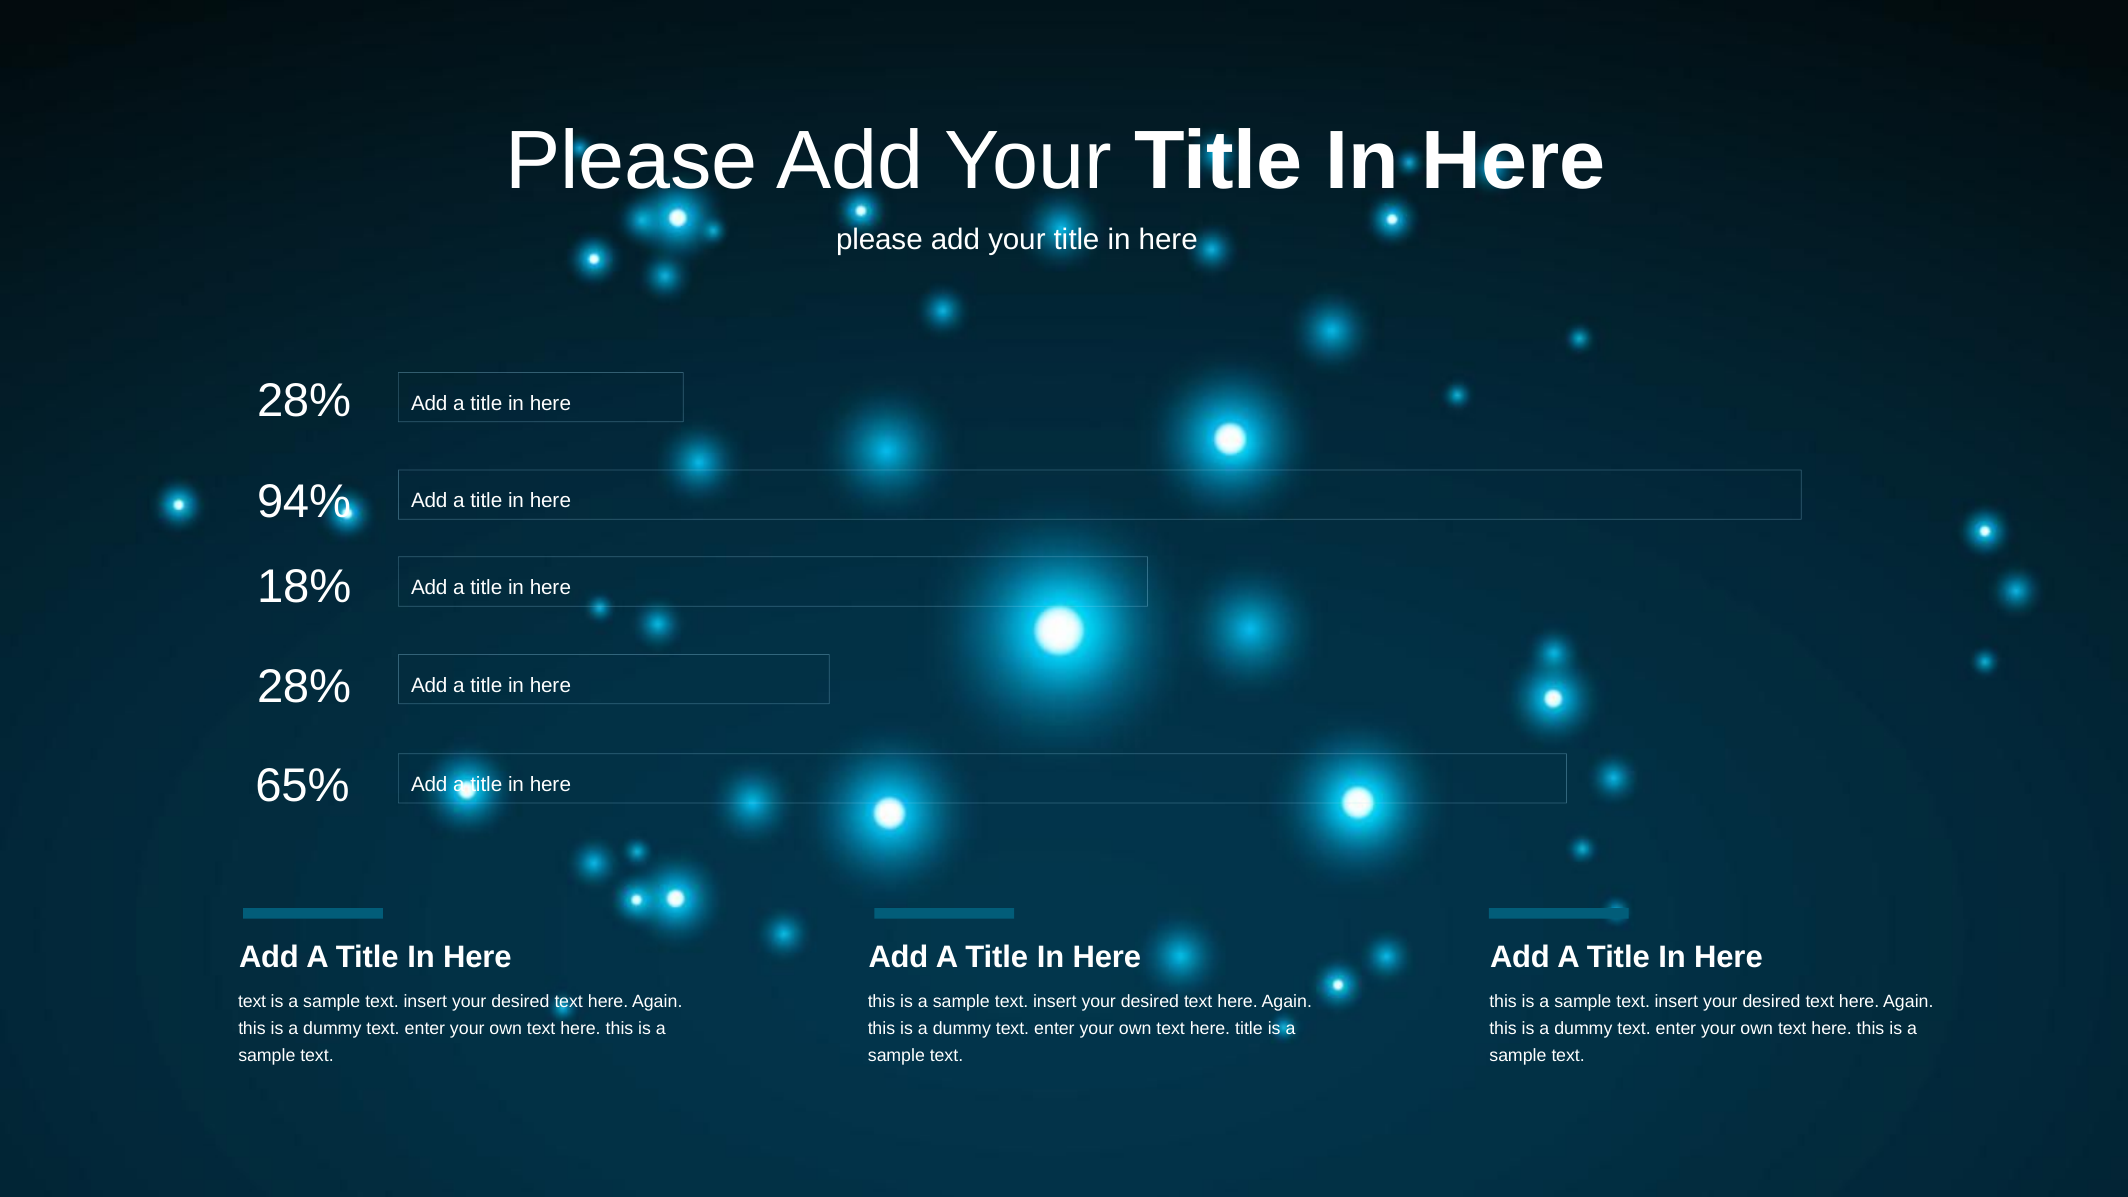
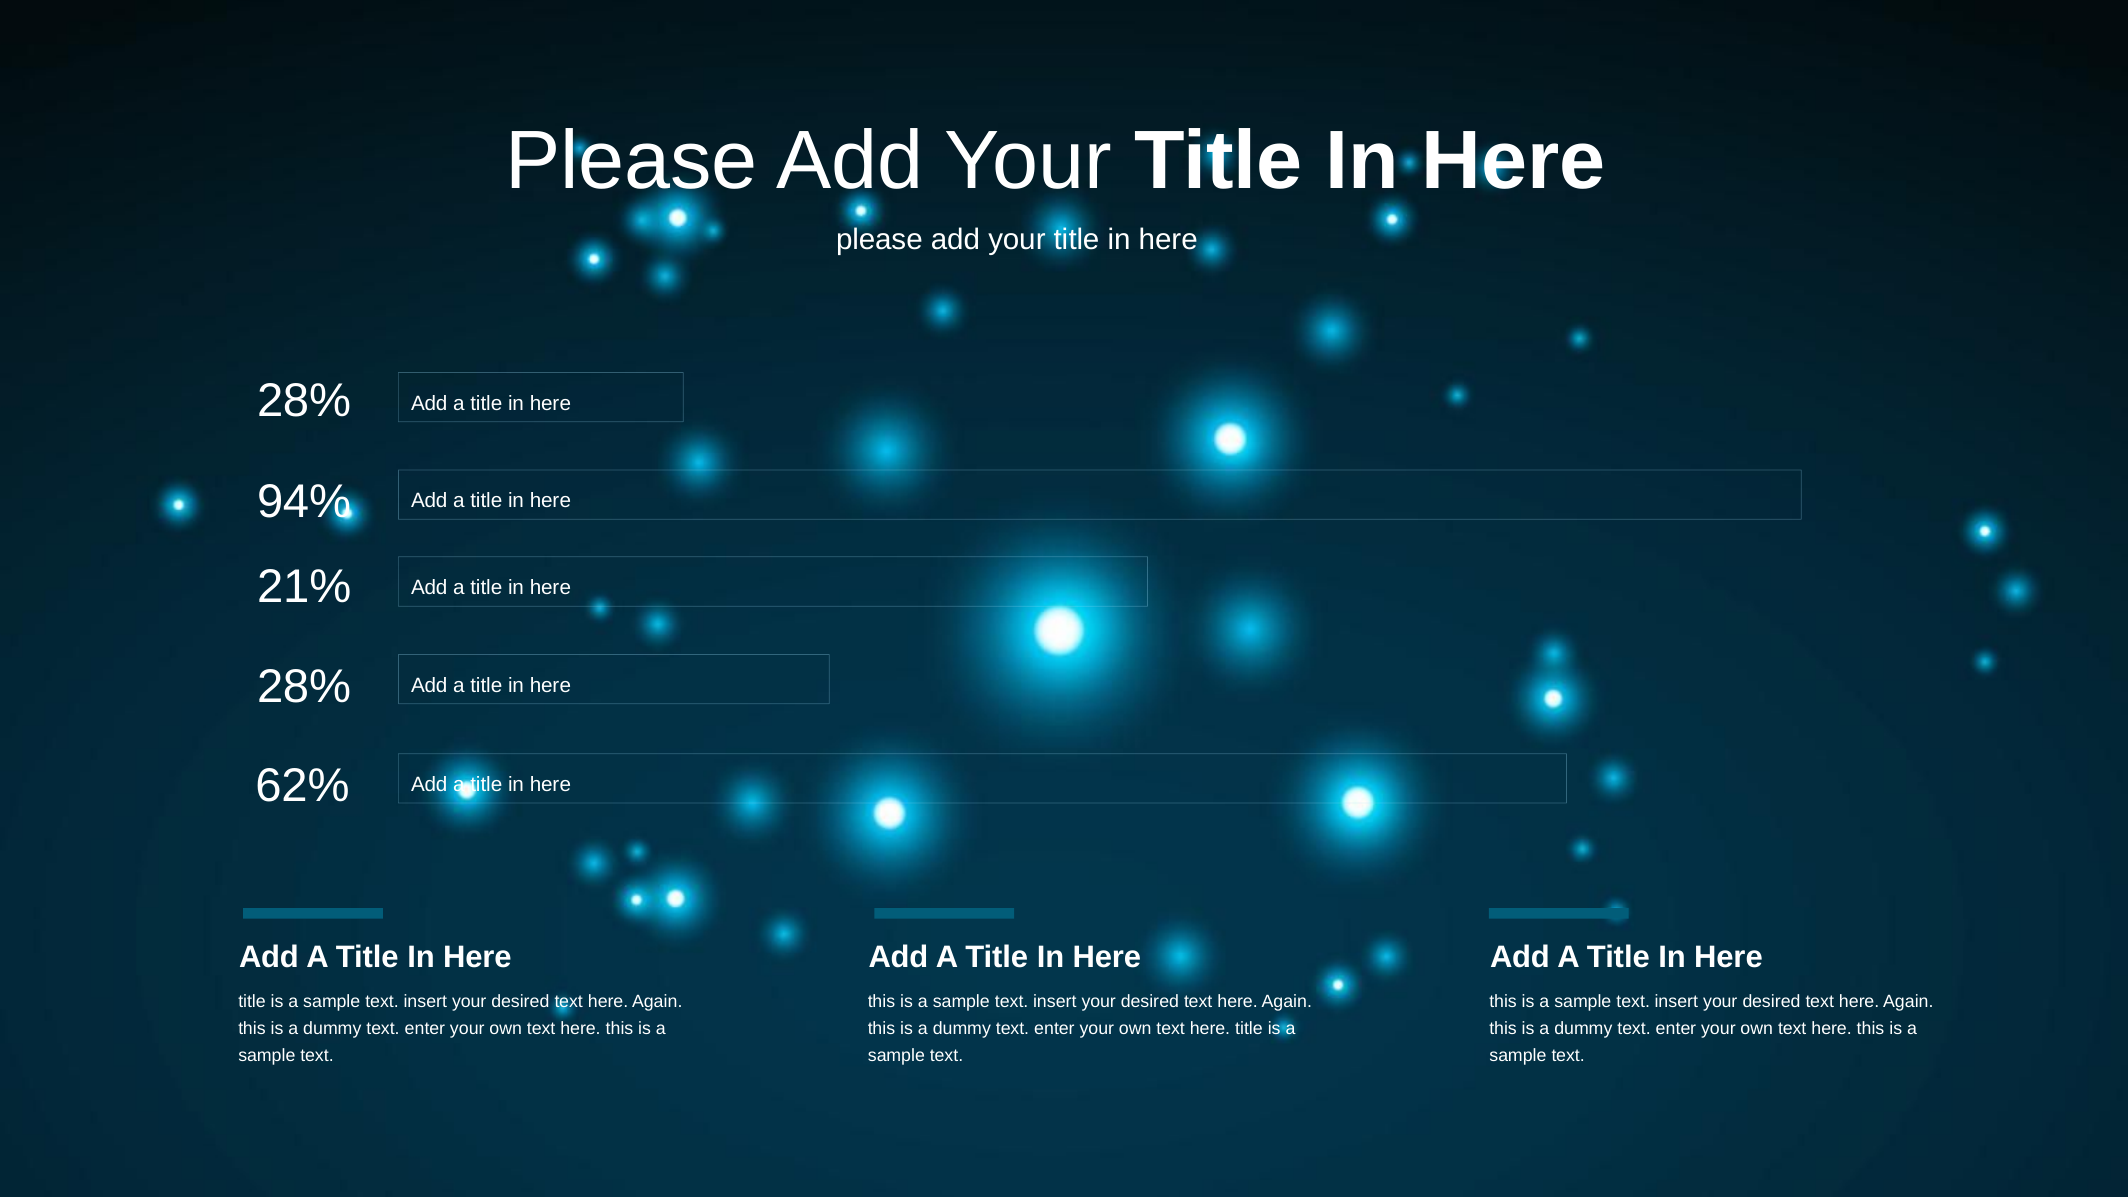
18%: 18% -> 21%
65%: 65% -> 62%
text at (252, 1002): text -> title
